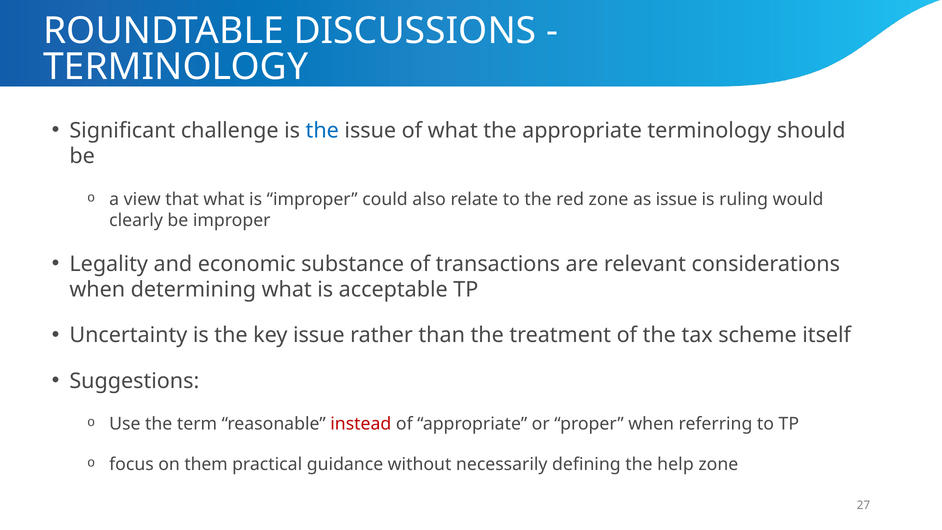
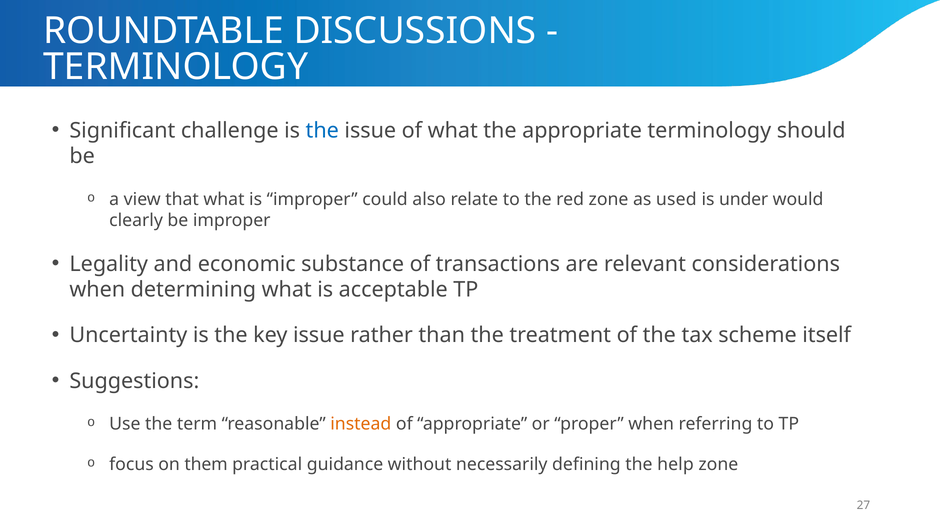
as issue: issue -> used
ruling: ruling -> under
instead colour: red -> orange
